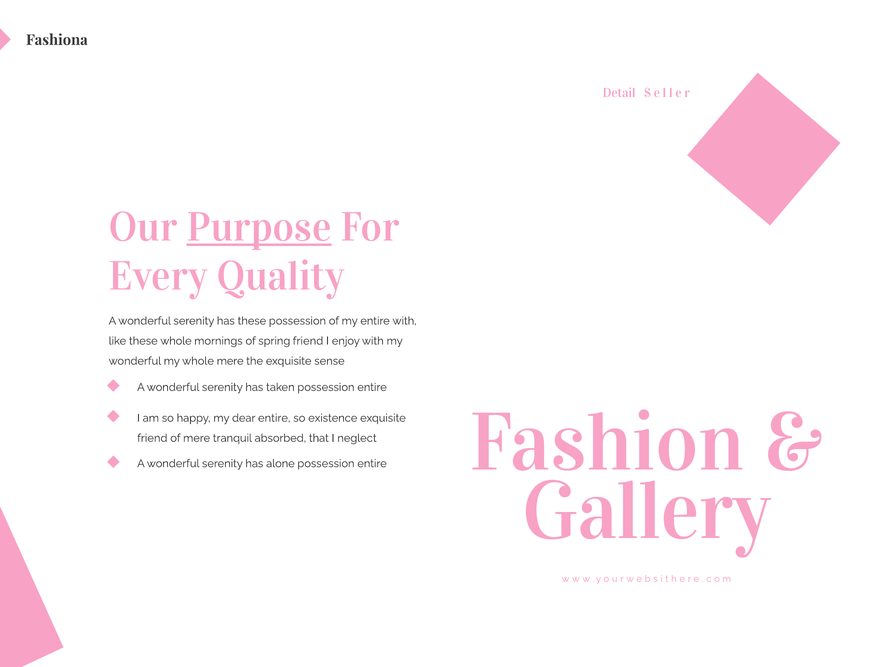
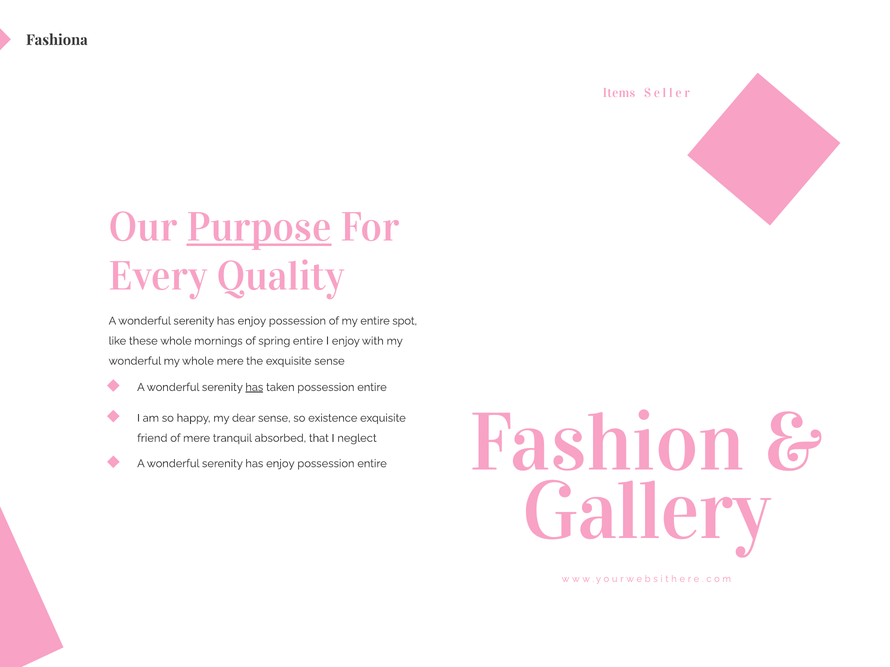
Detail: Detail -> Items
these at (252, 321): these -> enjoy
entire with: with -> spot
spring friend: friend -> entire
has at (254, 388) underline: none -> present
dear entire: entire -> sense
alone at (280, 464): alone -> enjoy
